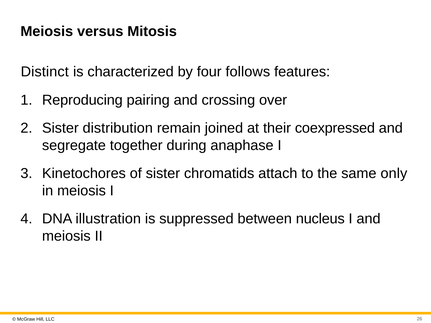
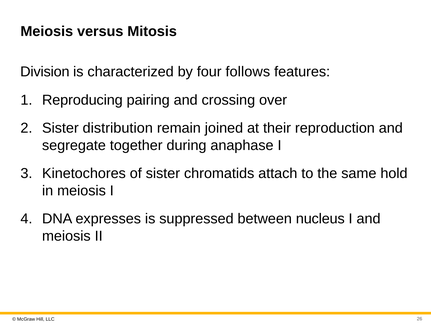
Distinct: Distinct -> Division
coexpressed: coexpressed -> reproduction
only: only -> hold
illustration: illustration -> expresses
